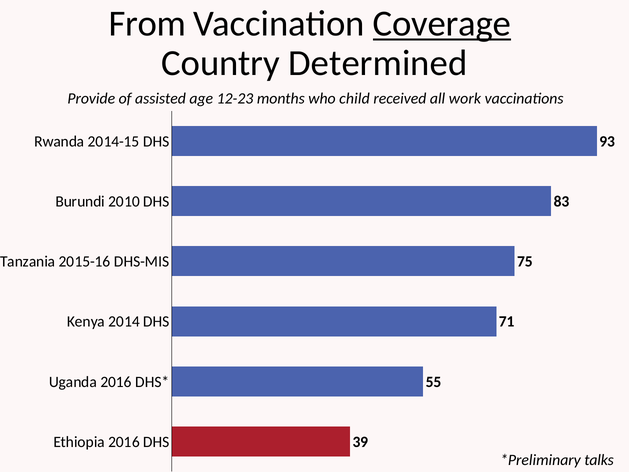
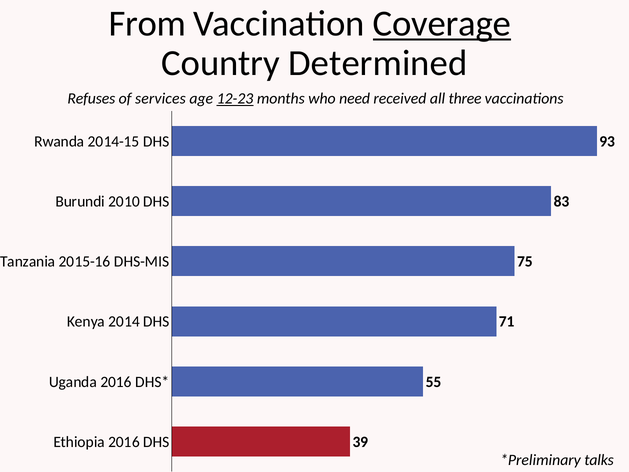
Provide: Provide -> Refuses
assisted: assisted -> services
12-23 underline: none -> present
child: child -> need
work: work -> three
